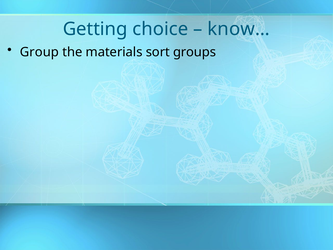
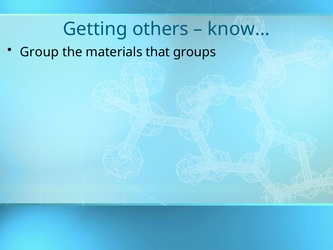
choice: choice -> others
sort: sort -> that
